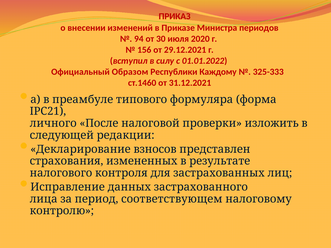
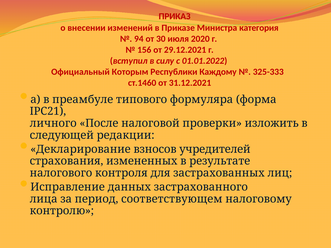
периодов: периодов -> категория
Образом: Образом -> Которым
представлен: представлен -> учредителей
